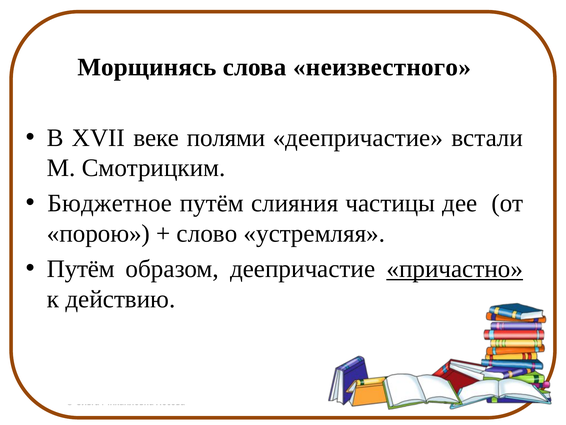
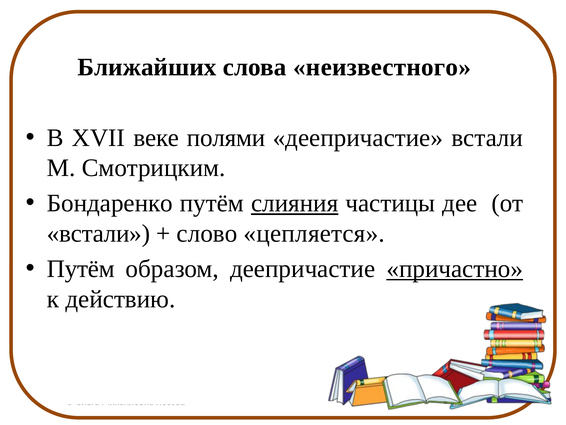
Морщинясь: Морщинясь -> Ближайших
Бюджетное: Бюджетное -> Бондаренко
слияния underline: none -> present
порою at (98, 233): порою -> встали
устремляя: устремляя -> цепляется
